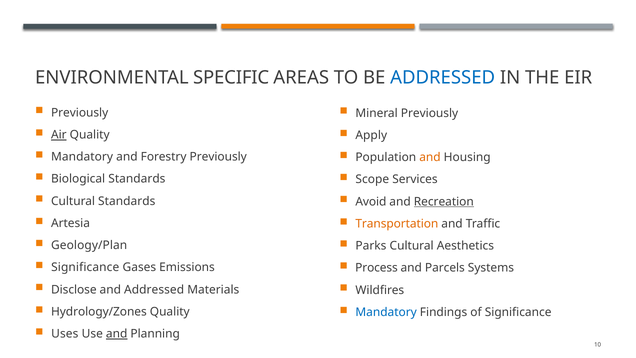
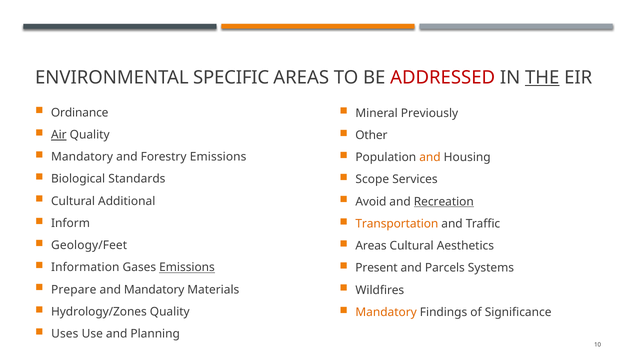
ADDRESSED at (443, 77) colour: blue -> red
THE underline: none -> present
Previously at (80, 113): Previously -> Ordinance
Apply: Apply -> Other
Forestry Previously: Previously -> Emissions
Cultural Standards: Standards -> Additional
Artesia: Artesia -> Inform
Geology/Plan: Geology/Plan -> Geology/Feet
Parks at (371, 246): Parks -> Areas
Significance at (85, 267): Significance -> Information
Emissions at (187, 267) underline: none -> present
Process: Process -> Present
Disclose: Disclose -> Prepare
and Addressed: Addressed -> Mandatory
Mandatory at (386, 312) colour: blue -> orange
and at (117, 334) underline: present -> none
